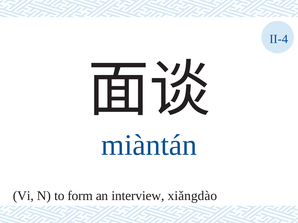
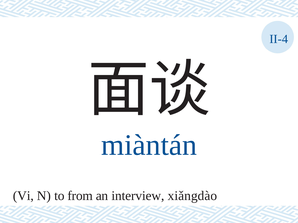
form: form -> from
